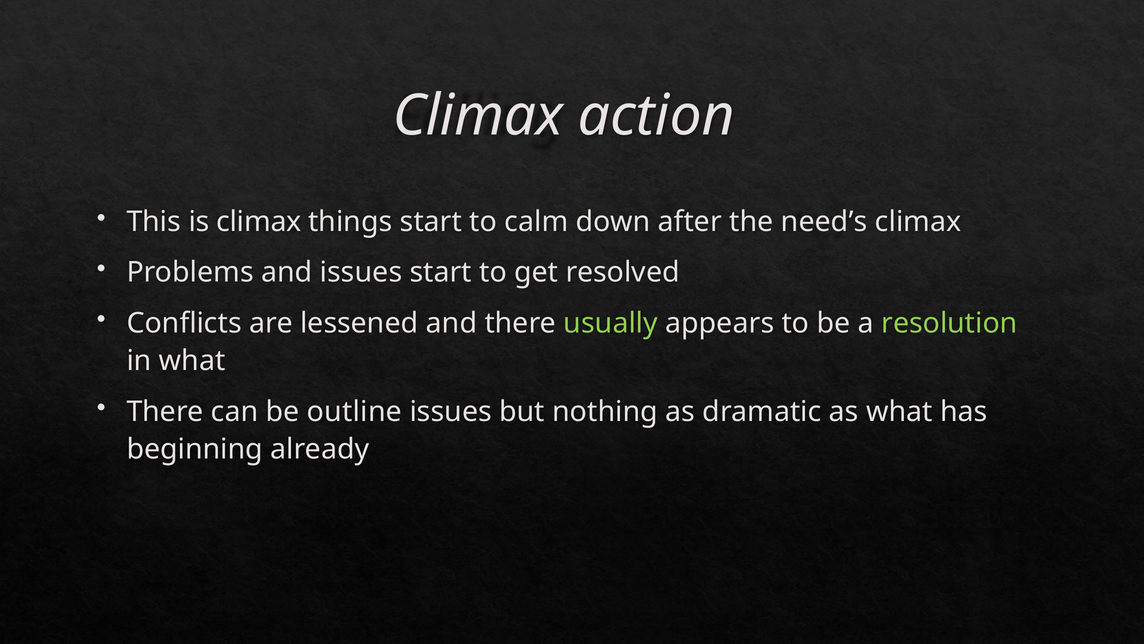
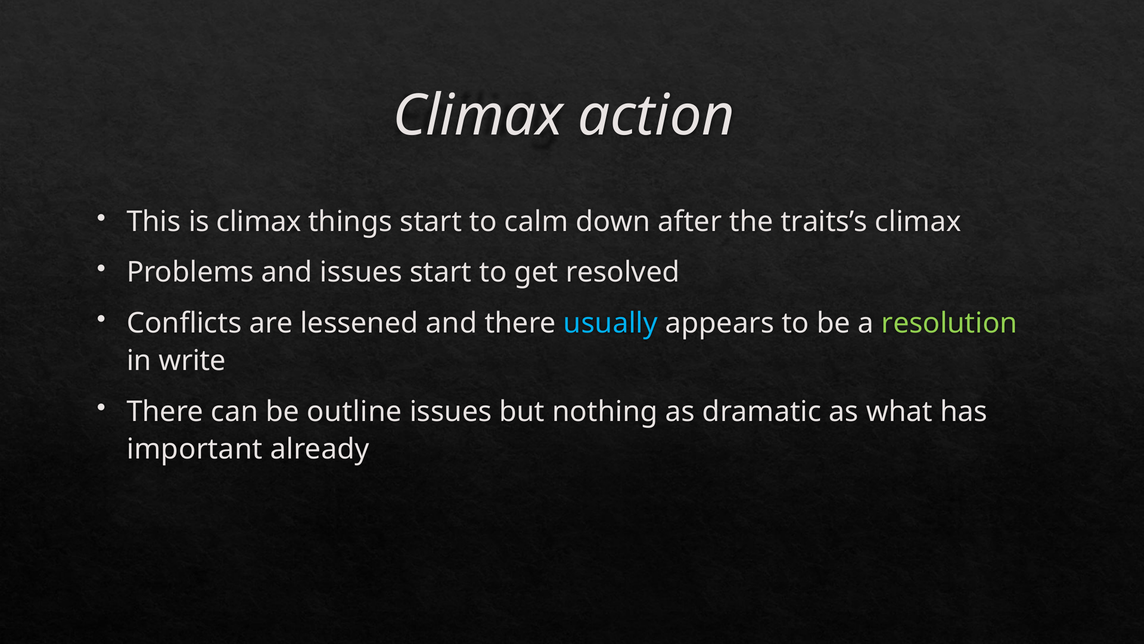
need’s: need’s -> traits’s
usually colour: light green -> light blue
in what: what -> write
beginning: beginning -> important
